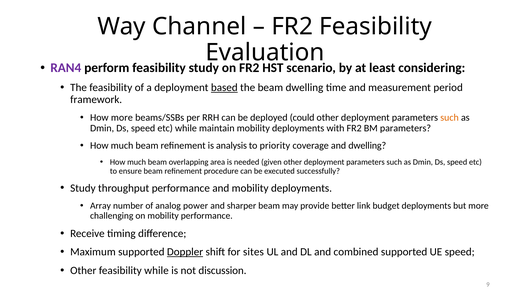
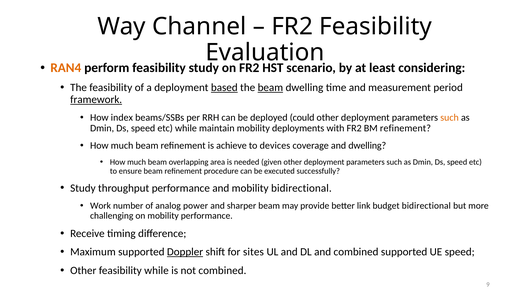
RAN4 colour: purple -> orange
beam at (270, 88) underline: none -> present
framework underline: none -> present
How more: more -> index
BM parameters: parameters -> refinement
analysis: analysis -> achieve
priority: priority -> devices
and mobility deployments: deployments -> bidirectional
Array: Array -> Work
budget deployments: deployments -> bidirectional
not discussion: discussion -> combined
